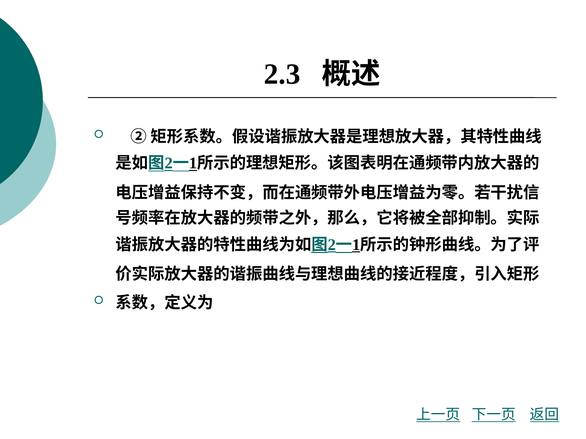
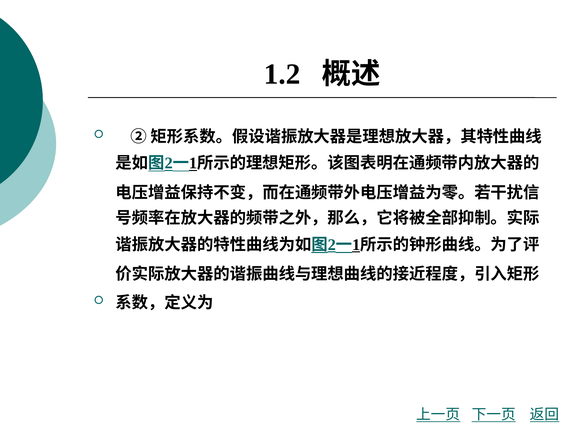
2.3: 2.3 -> 1.2
